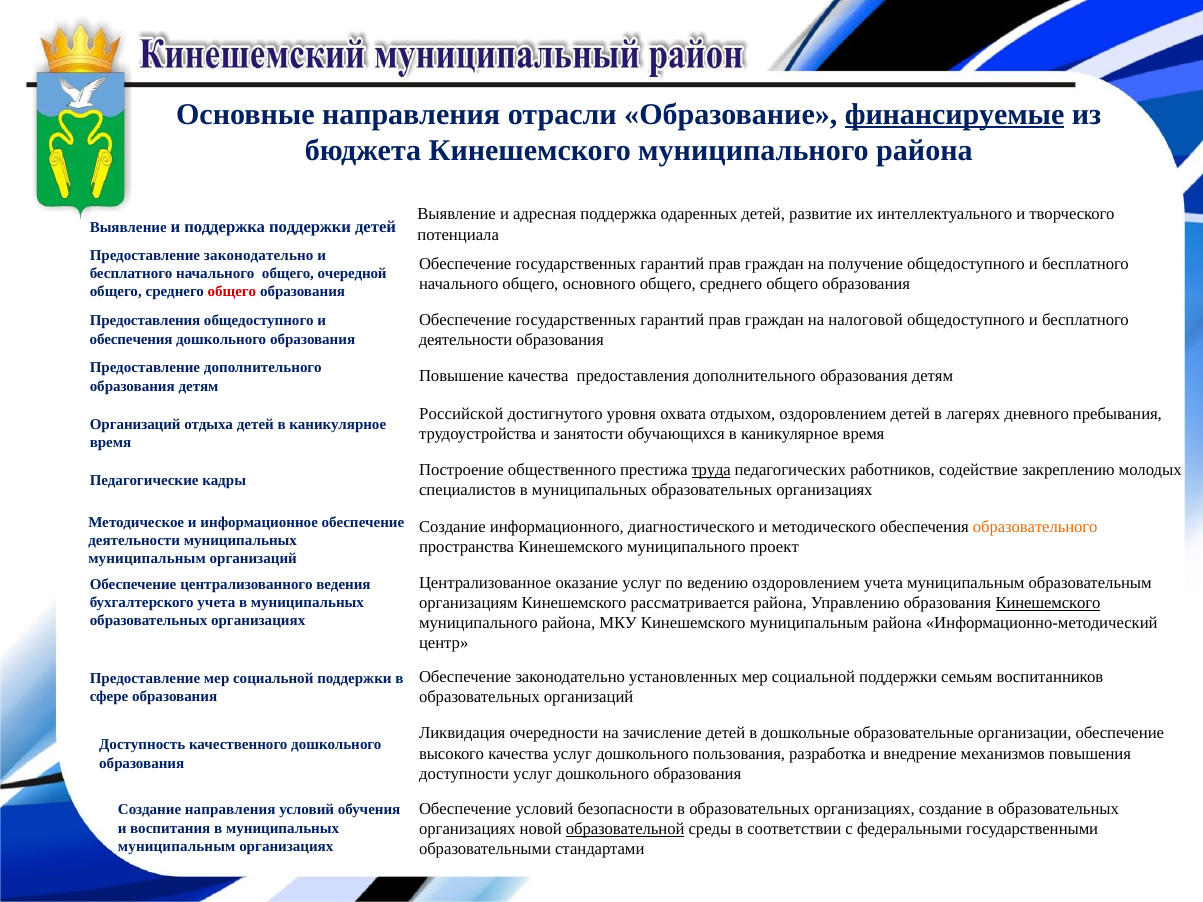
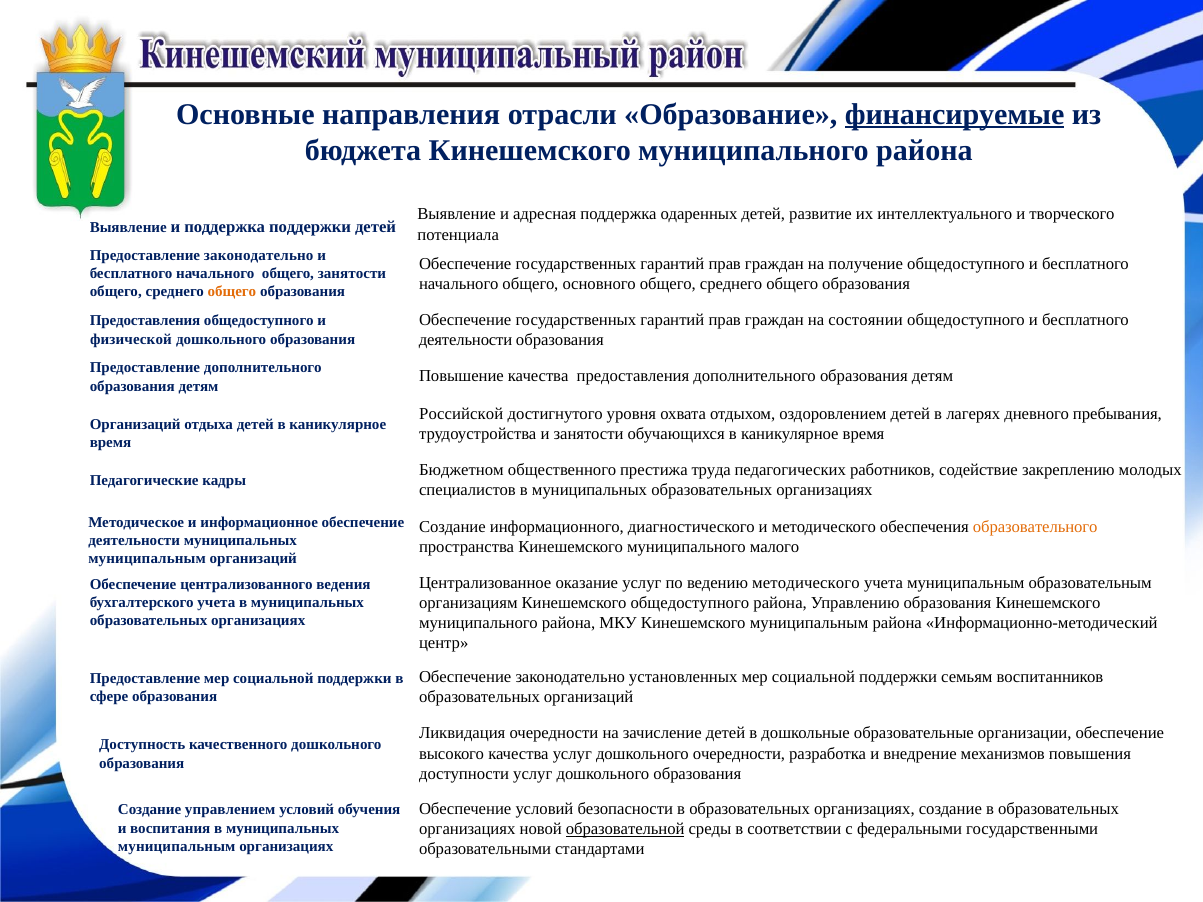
общего очередной: очередной -> занятости
общего at (232, 292) colour: red -> orange
налоговой: налоговой -> состоянии
обеспечения at (131, 339): обеспечения -> физической
Построение: Построение -> Бюджетном
труда underline: present -> none
проект: проект -> малого
ведению оздоровлением: оздоровлением -> методического
Кинешемского рассматривается: рассматривается -> общедоступного
Кинешемского at (1048, 603) underline: present -> none
дошкольного пользования: пользования -> очередности
Создание направления: направления -> управлением
